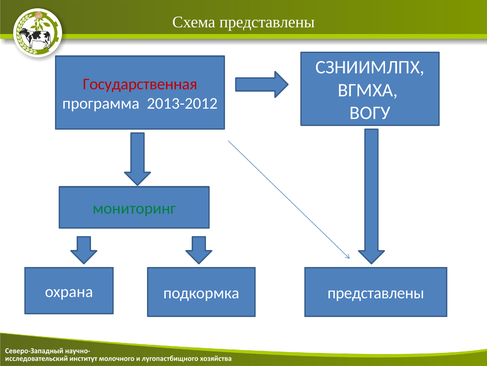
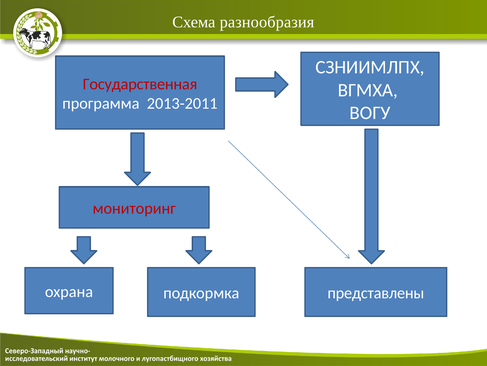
Схема представлены: представлены -> разнообразия
2013-2012: 2013-2012 -> 2013-2011
мониторинг colour: green -> red
